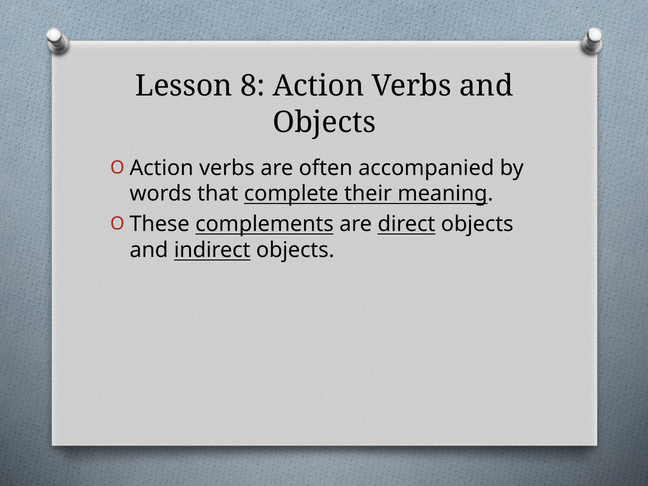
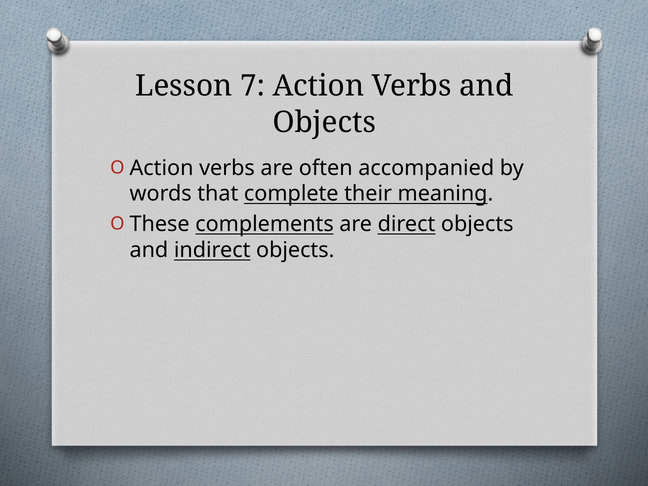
8: 8 -> 7
